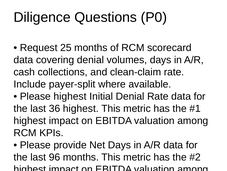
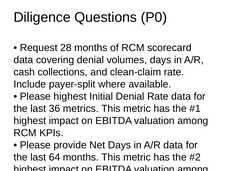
25: 25 -> 28
36 highest: highest -> metrics
96: 96 -> 64
